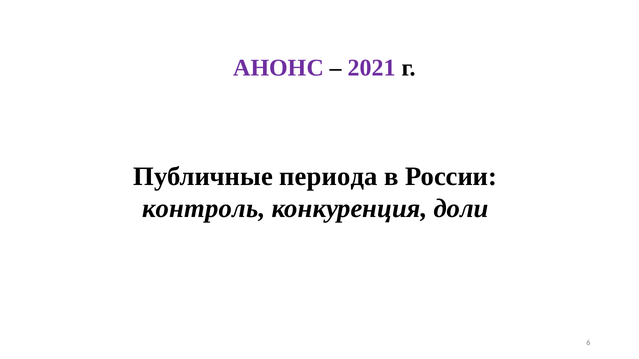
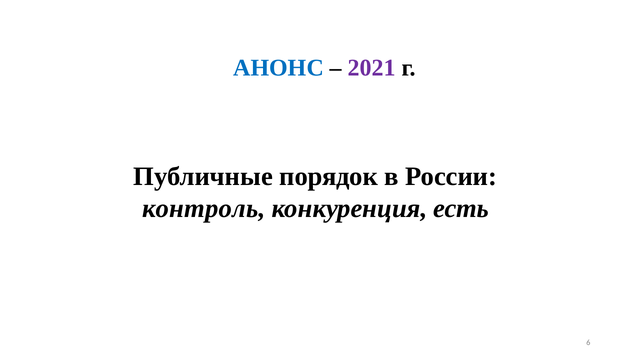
АНОНС colour: purple -> blue
периода: периода -> порядок
доли: доли -> есть
